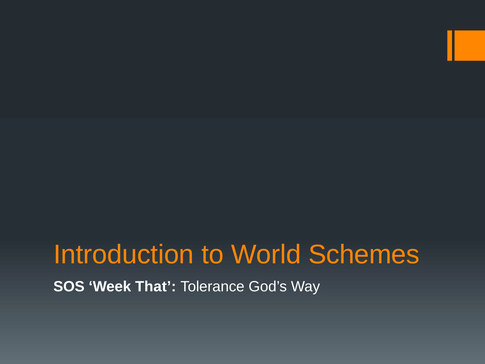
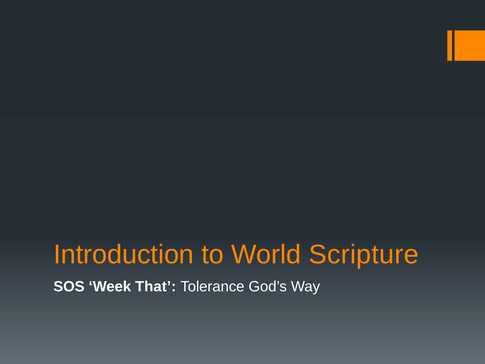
Schemes: Schemes -> Scripture
